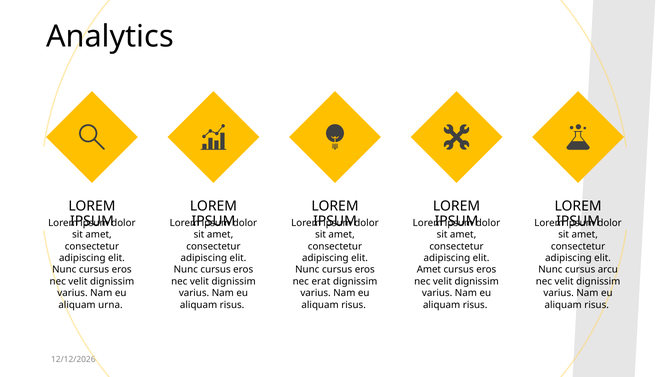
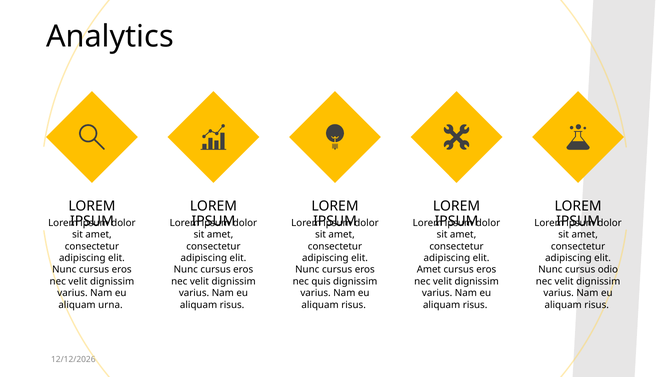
arcu: arcu -> odio
erat: erat -> quis
